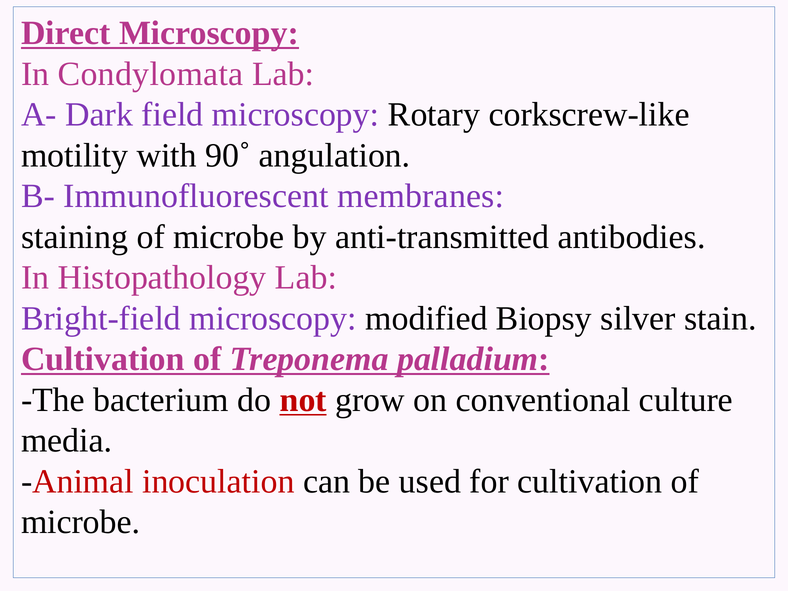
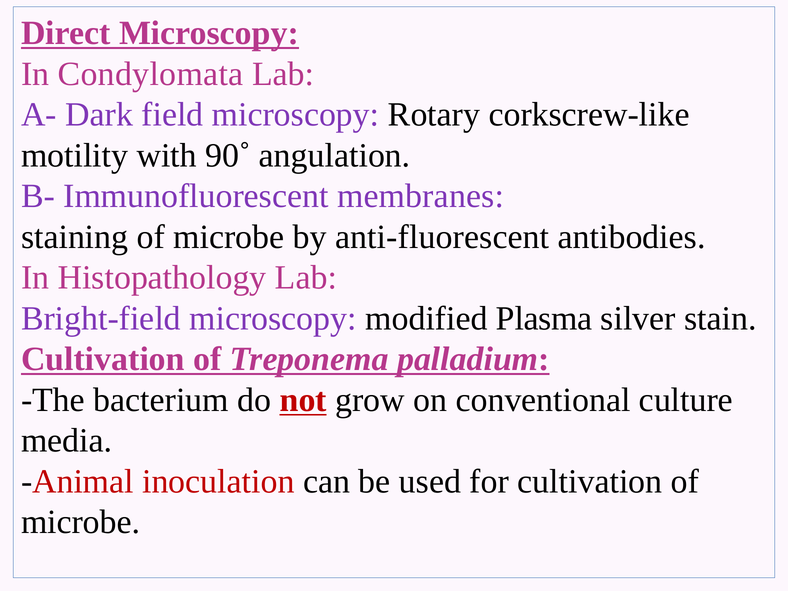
anti-transmitted: anti-transmitted -> anti-fluorescent
Biopsy: Biopsy -> Plasma
